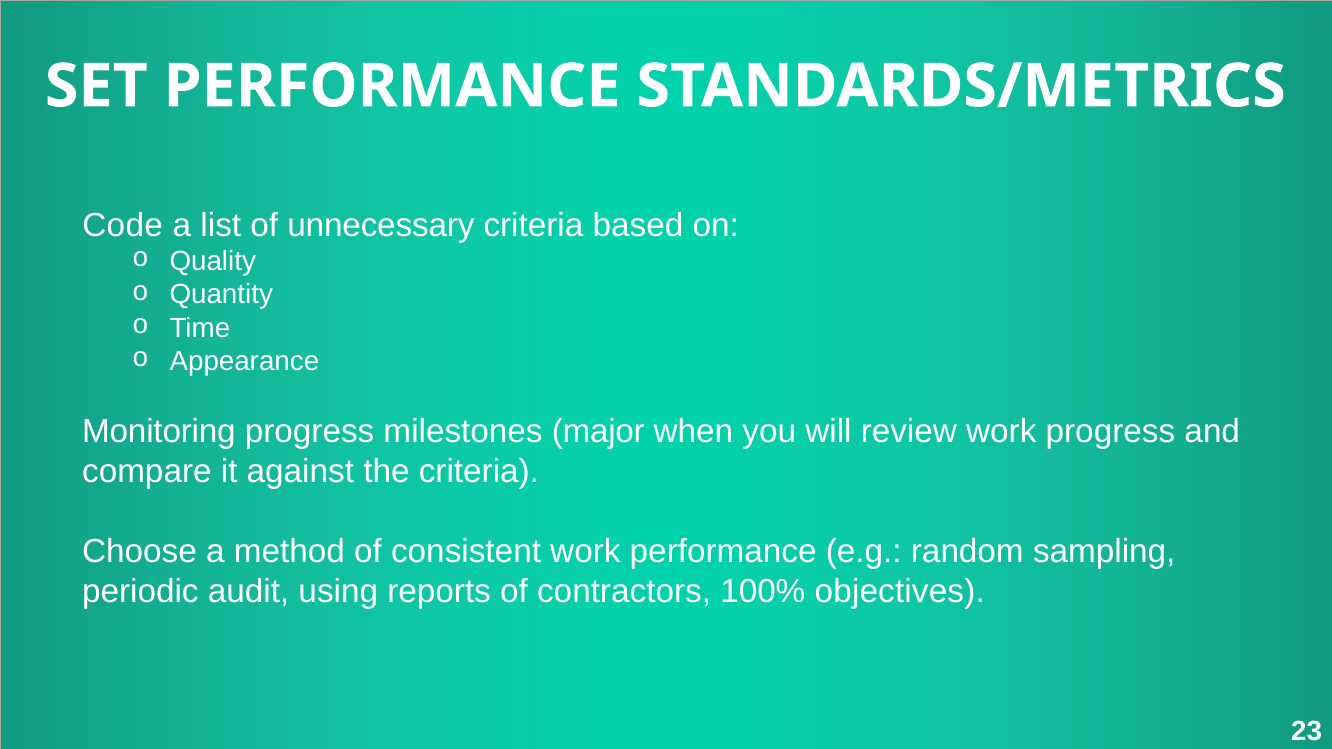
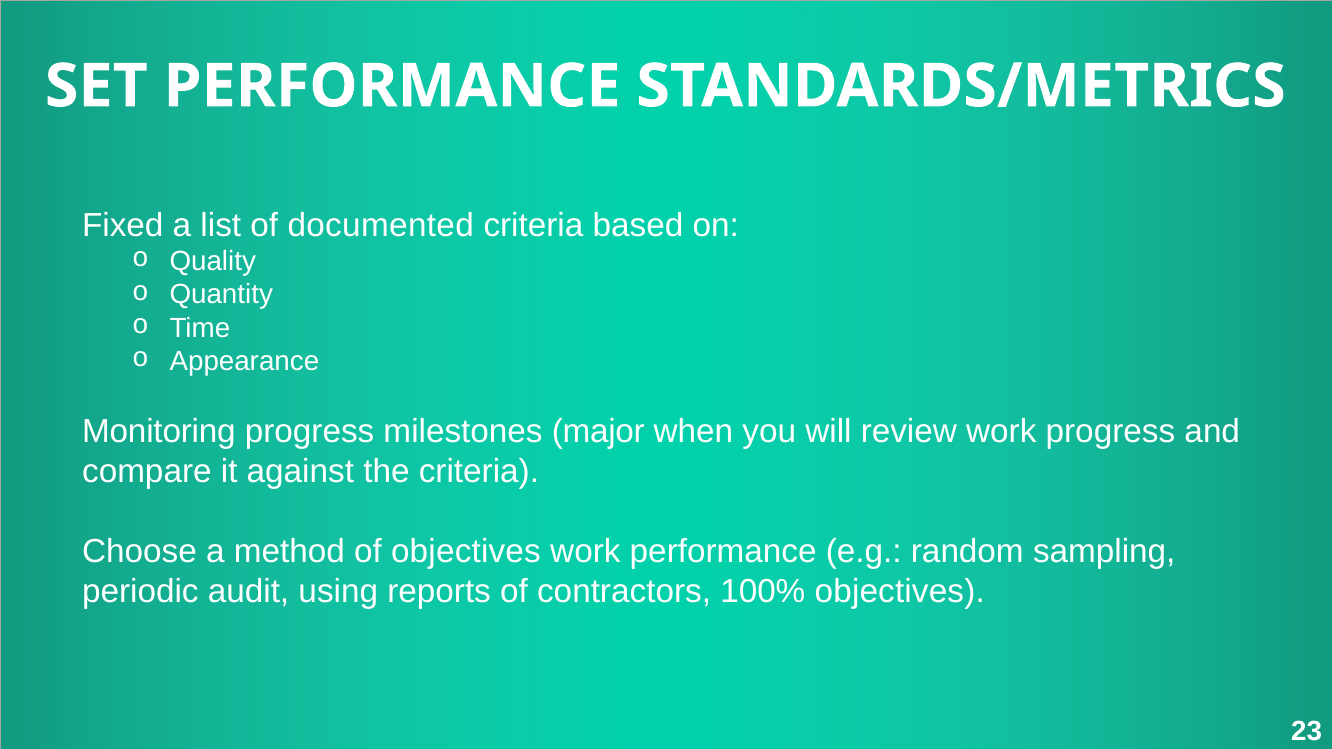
Code: Code -> Fixed
unnecessary: unnecessary -> documented
of consistent: consistent -> objectives
